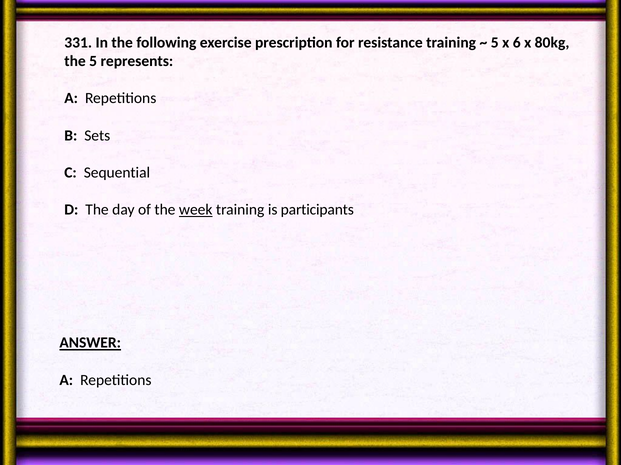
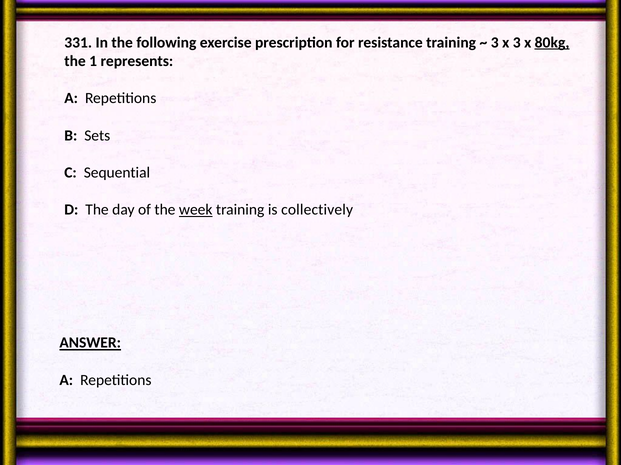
5 at (495, 43): 5 -> 3
x 6: 6 -> 3
80kg underline: none -> present
the 5: 5 -> 1
participants: participants -> collectively
